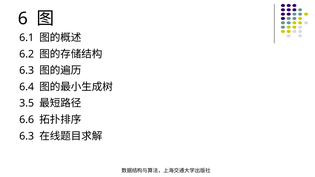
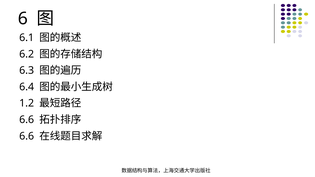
3.5: 3.5 -> 1.2
6.3 at (27, 136): 6.3 -> 6.6
